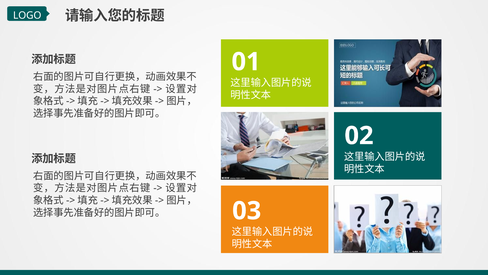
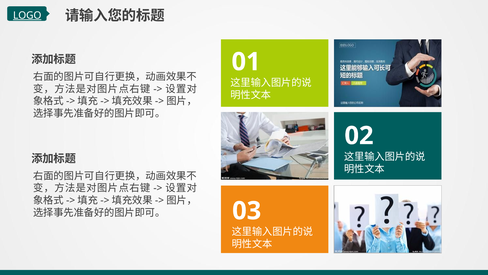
LOGO underline: none -> present
